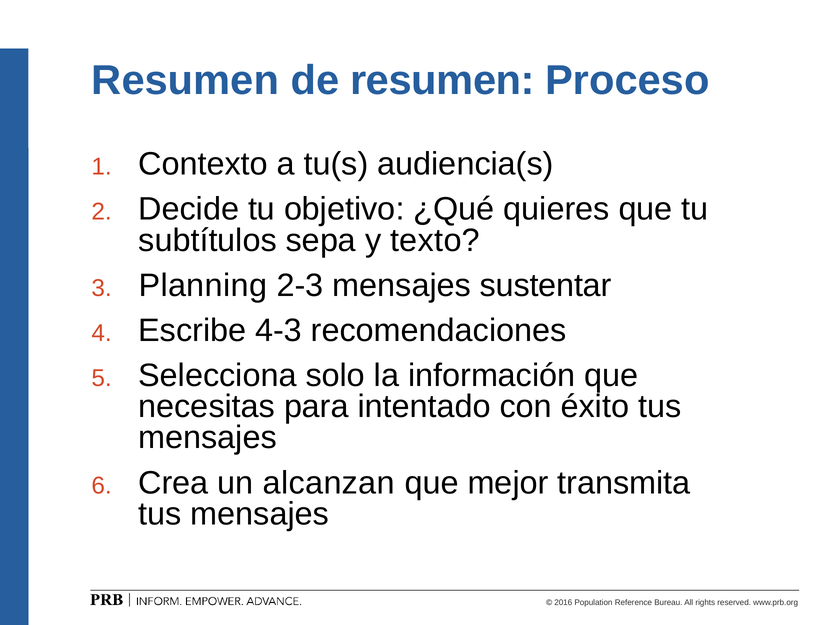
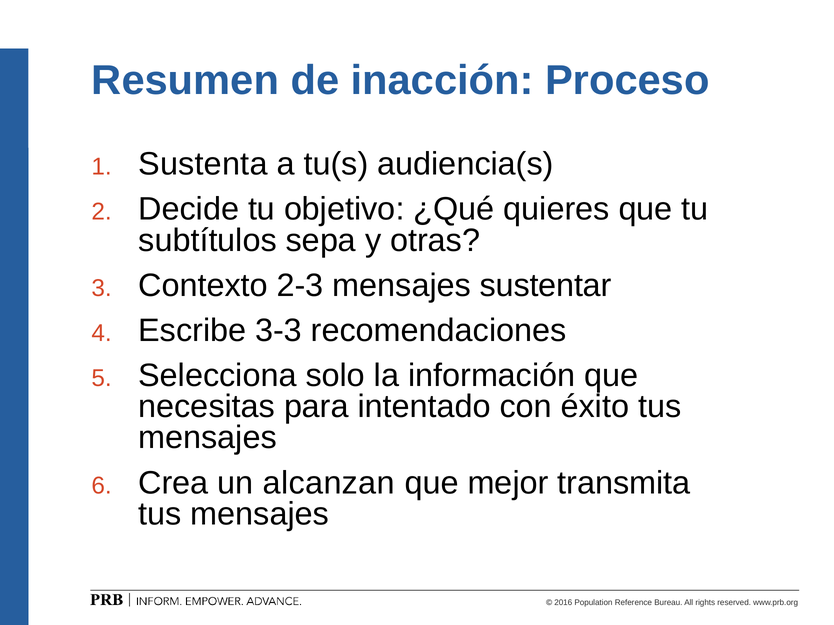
de resumen: resumen -> inacción
Contexto: Contexto -> Sustenta
texto: texto -> otras
Planning: Planning -> Contexto
4-3: 4-3 -> 3-3
